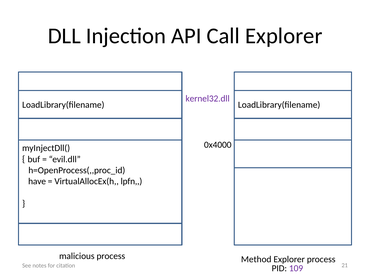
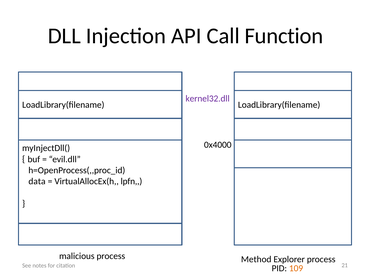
Call Explorer: Explorer -> Function
have: have -> data
109 colour: purple -> orange
